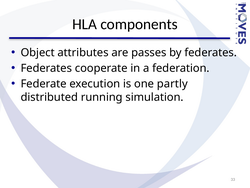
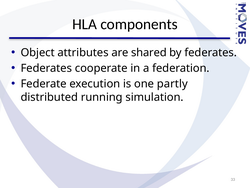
passes: passes -> shared
